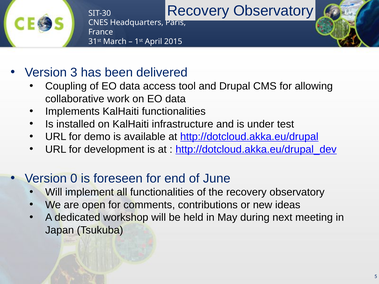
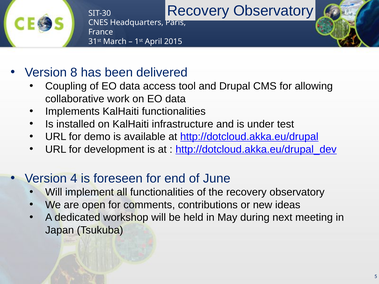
3: 3 -> 8
0: 0 -> 4
